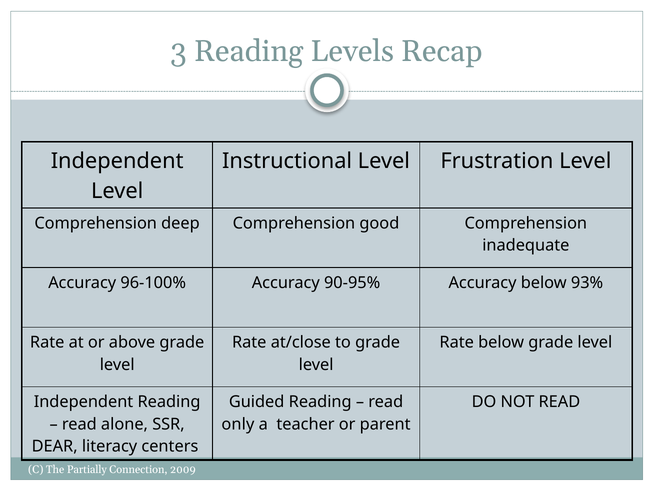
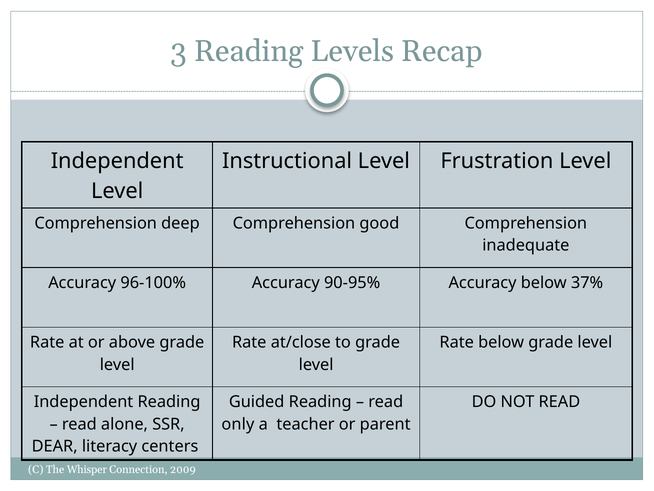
93%: 93% -> 37%
Partially: Partially -> Whisper
